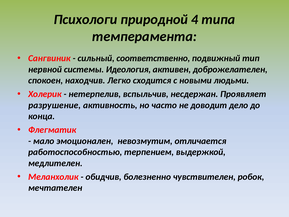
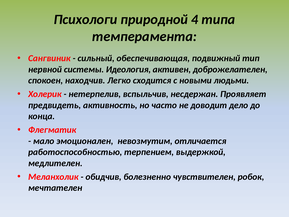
соответственно: соответственно -> обеспечивающая
разрушение: разрушение -> предвидеть
